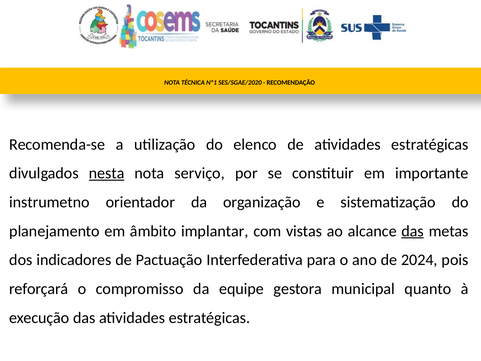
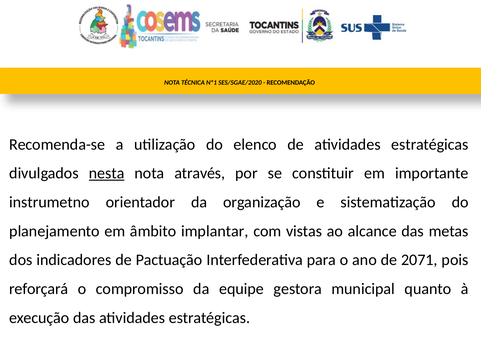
serviço: serviço -> através
das at (413, 231) underline: present -> none
2024: 2024 -> 2071
